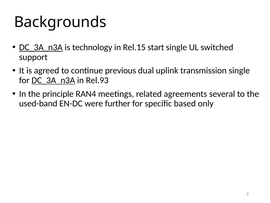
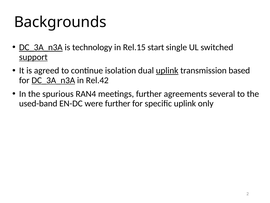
support underline: none -> present
previous: previous -> isolation
uplink at (167, 70) underline: none -> present
transmission single: single -> based
Rel.93: Rel.93 -> Rel.42
principle: principle -> spurious
meetings related: related -> further
specific based: based -> uplink
